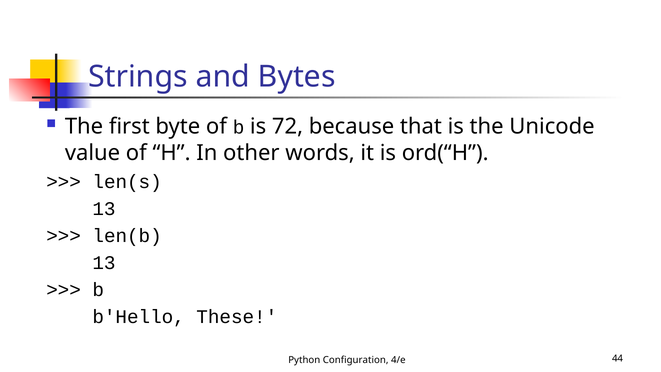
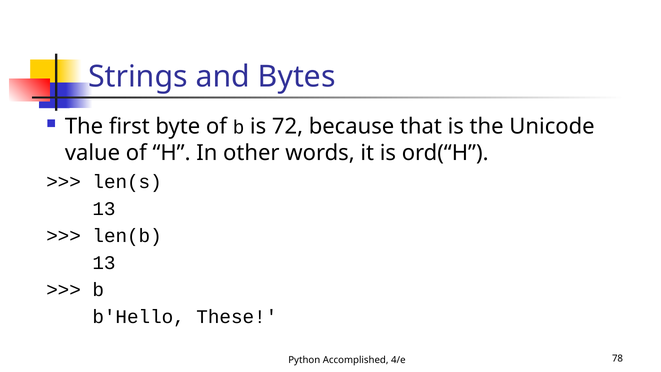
Configuration: Configuration -> Accomplished
44: 44 -> 78
